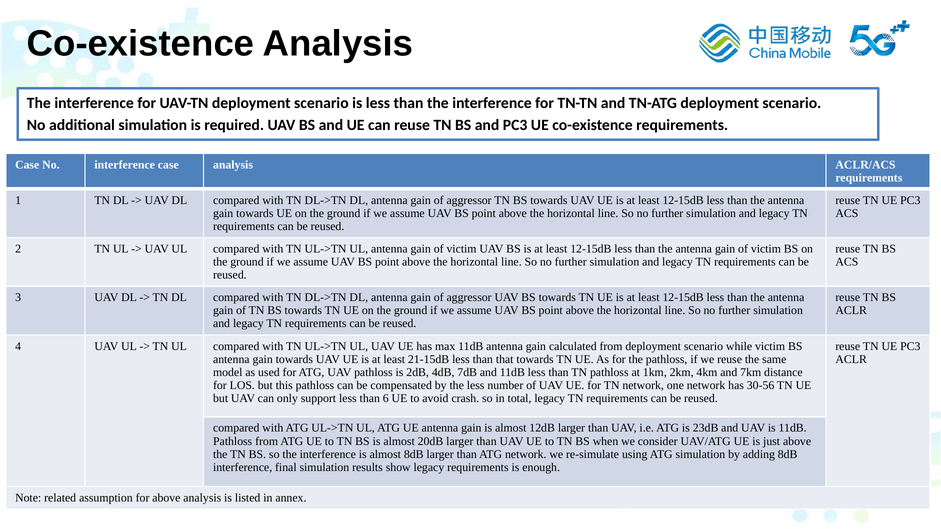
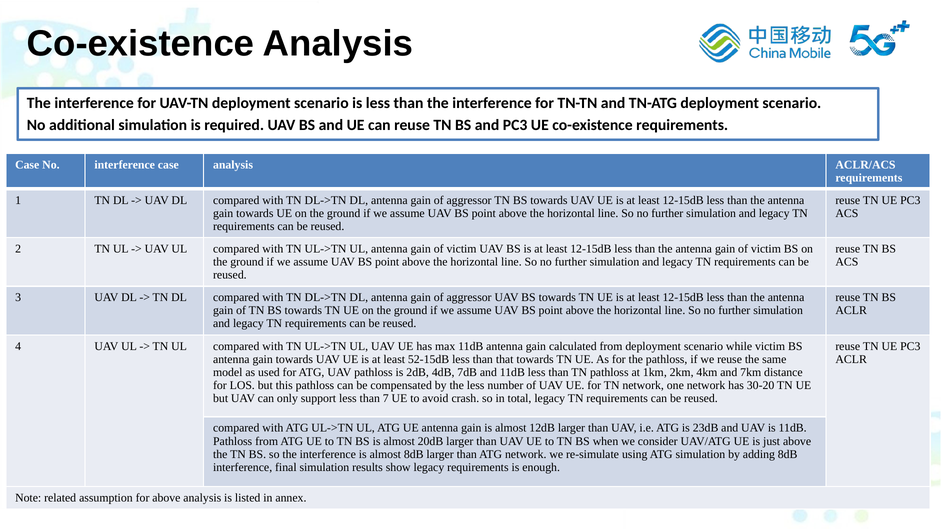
21-15dB: 21-15dB -> 52-15dB
30-56: 30-56 -> 30-20
6: 6 -> 7
